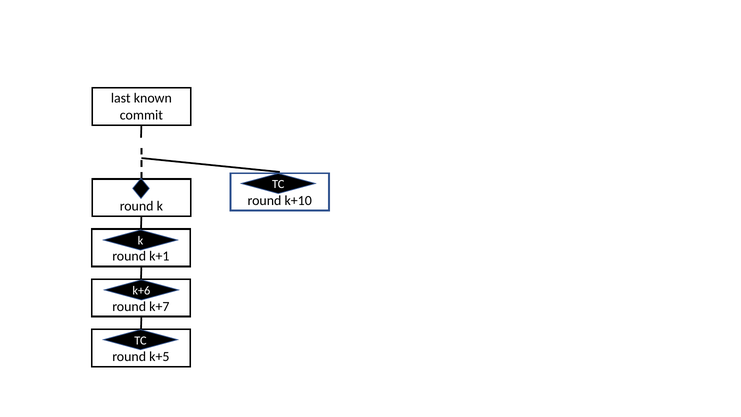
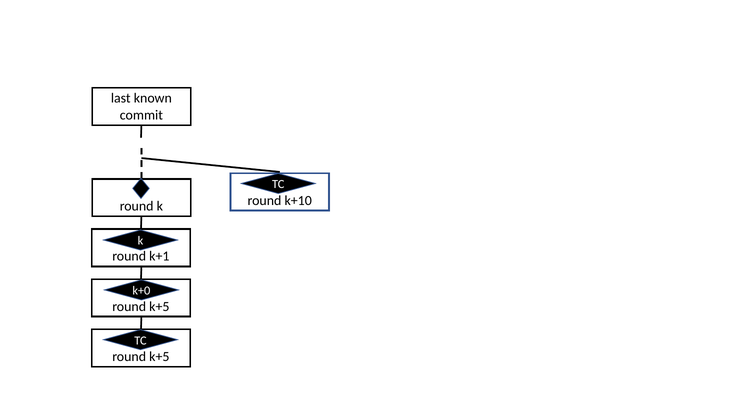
k+6: k+6 -> k+0
k+7 at (159, 306): k+7 -> k+5
